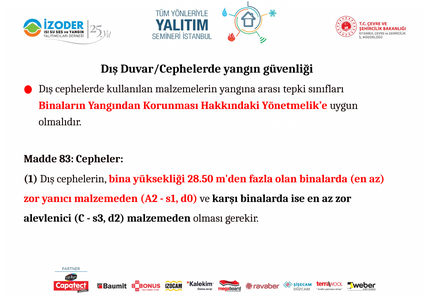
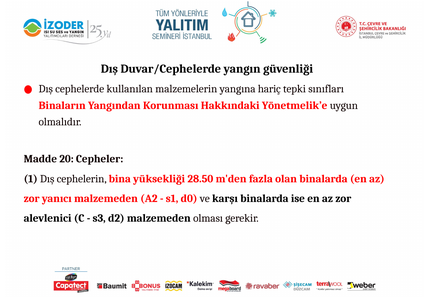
arası: arası -> hariç
83: 83 -> 20
